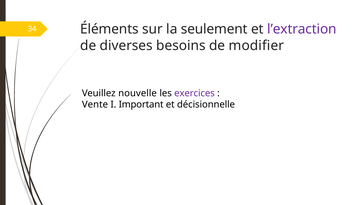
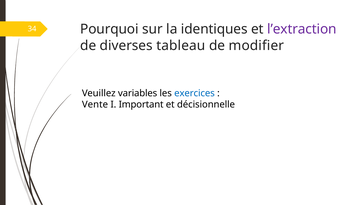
Éléments: Éléments -> Pourquoi
seulement: seulement -> identiques
besoins: besoins -> tableau
nouvelle: nouvelle -> variables
exercices colour: purple -> blue
